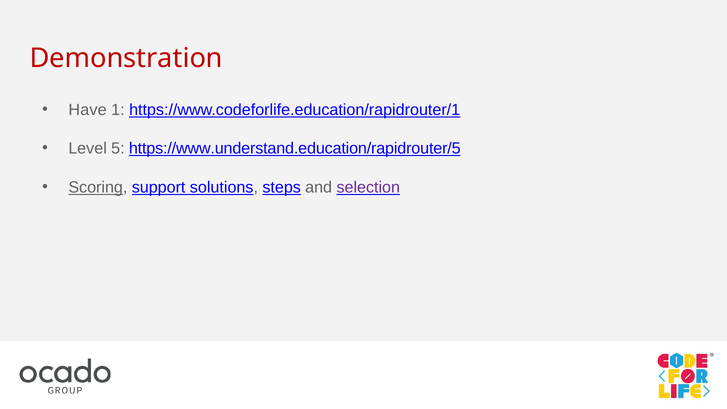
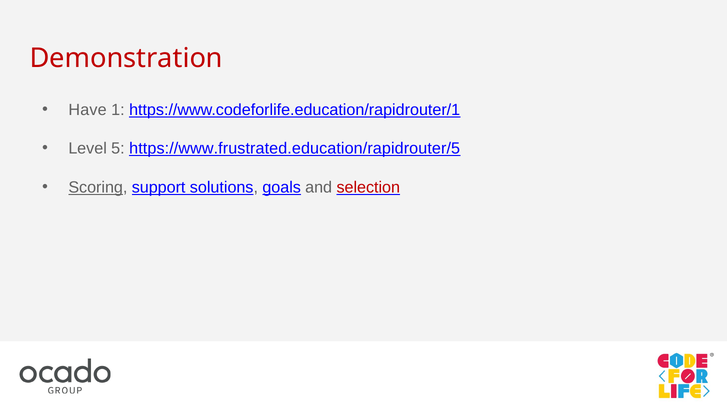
https://www.understand.education/rapidrouter/5: https://www.understand.education/rapidrouter/5 -> https://www.frustrated.education/rapidrouter/5
steps: steps -> goals
selection colour: purple -> red
